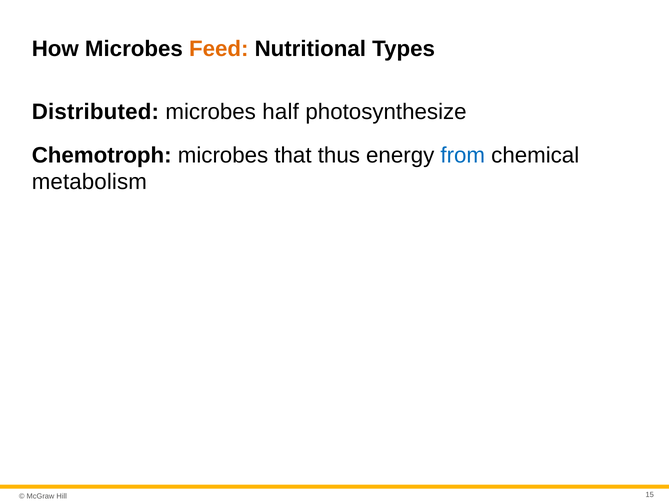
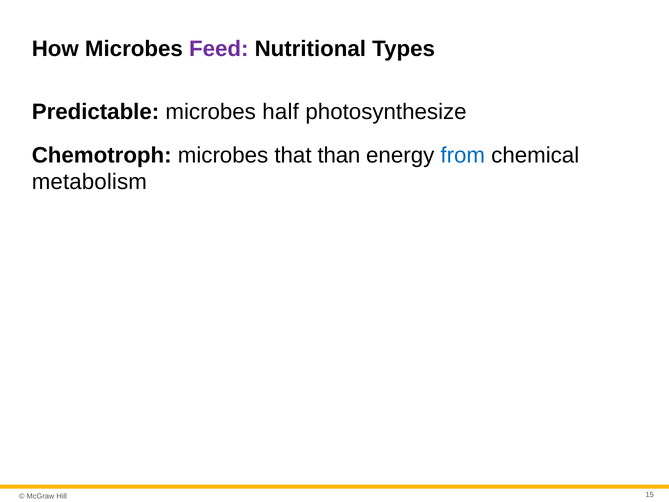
Feed colour: orange -> purple
Distributed: Distributed -> Predictable
thus: thus -> than
